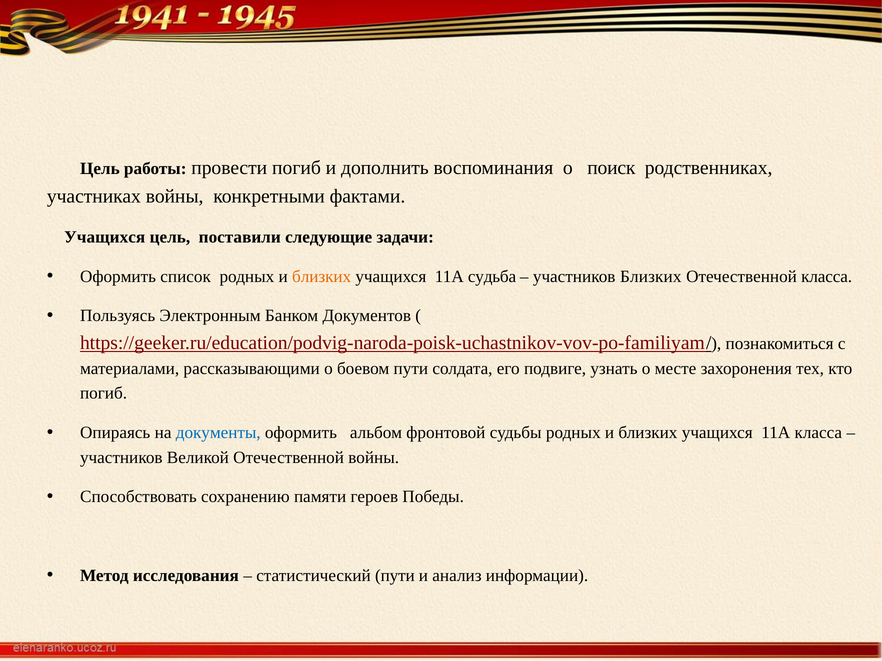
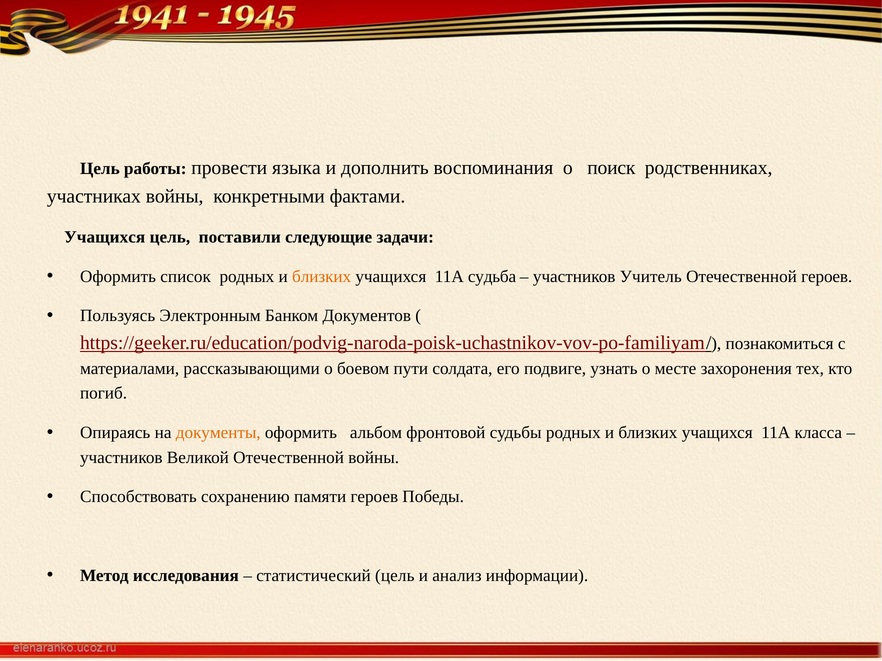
провести погиб: погиб -> языка
участников Близких: Близких -> Учитель
Отечественной класса: класса -> героев
документы colour: blue -> orange
статистический пути: пути -> цель
